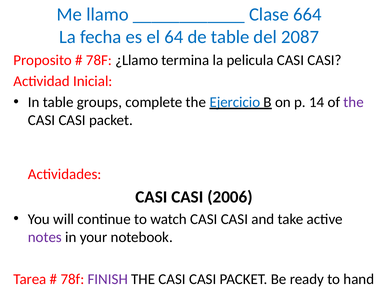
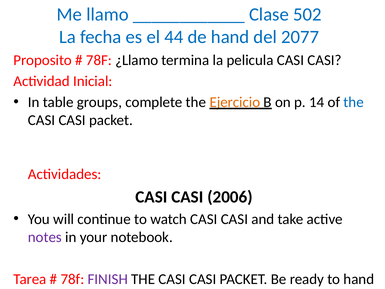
664: 664 -> 502
64: 64 -> 44
de table: table -> hand
2087: 2087 -> 2077
Ejercicio colour: blue -> orange
the at (354, 102) colour: purple -> blue
